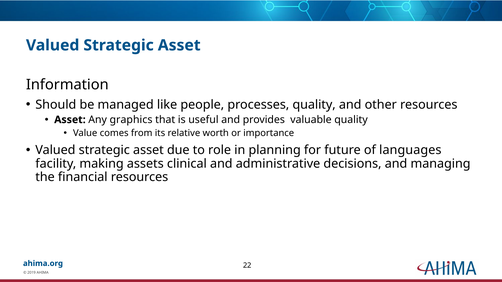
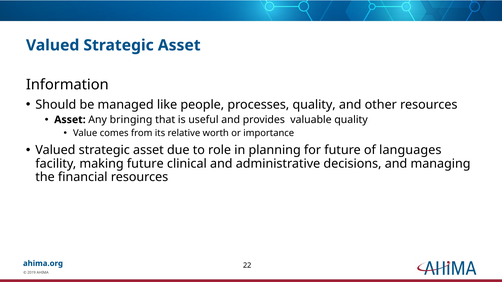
graphics: graphics -> bringing
making assets: assets -> future
